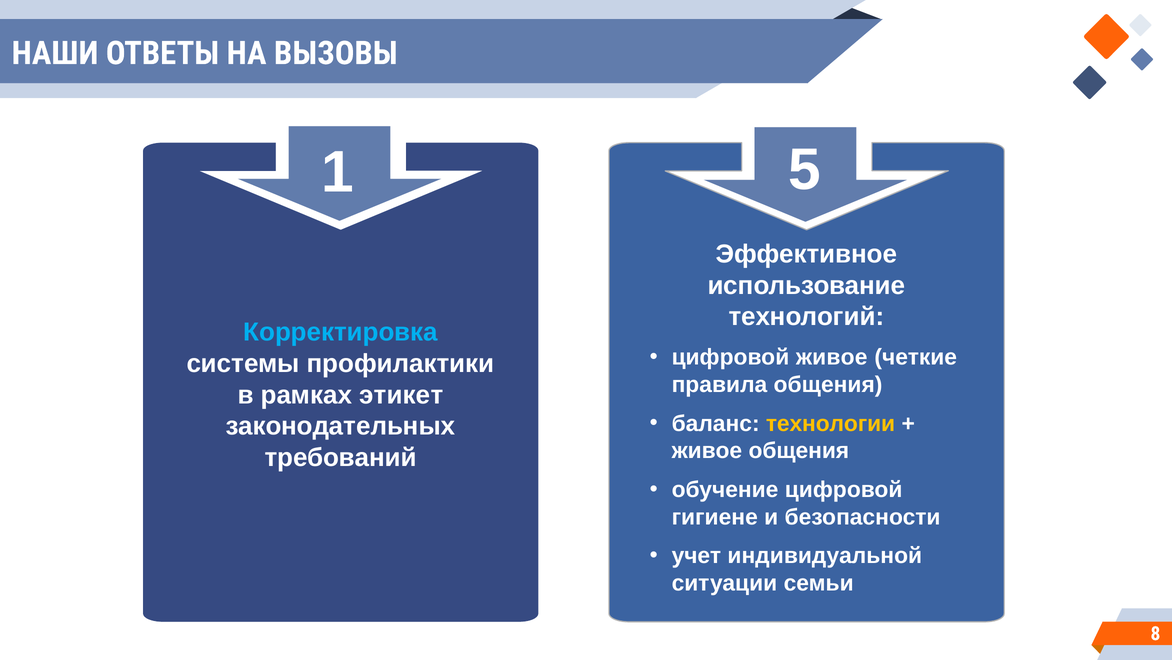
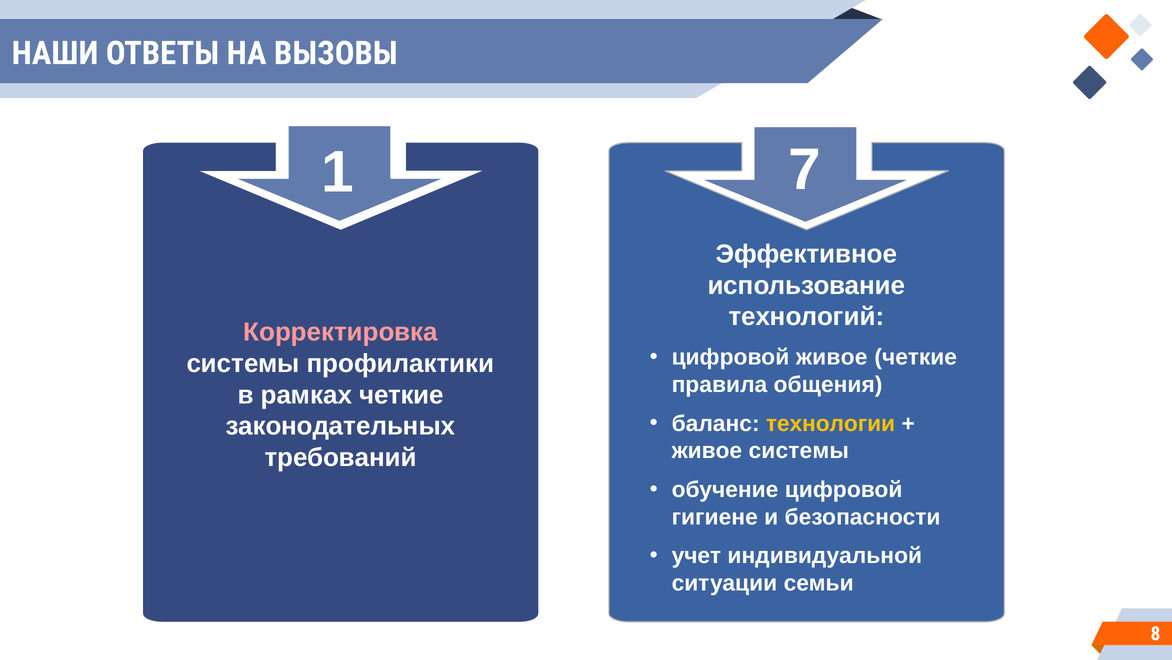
5: 5 -> 7
Корректировка colour: light blue -> pink
рамках этикет: этикет -> четкие
живое общения: общения -> системы
